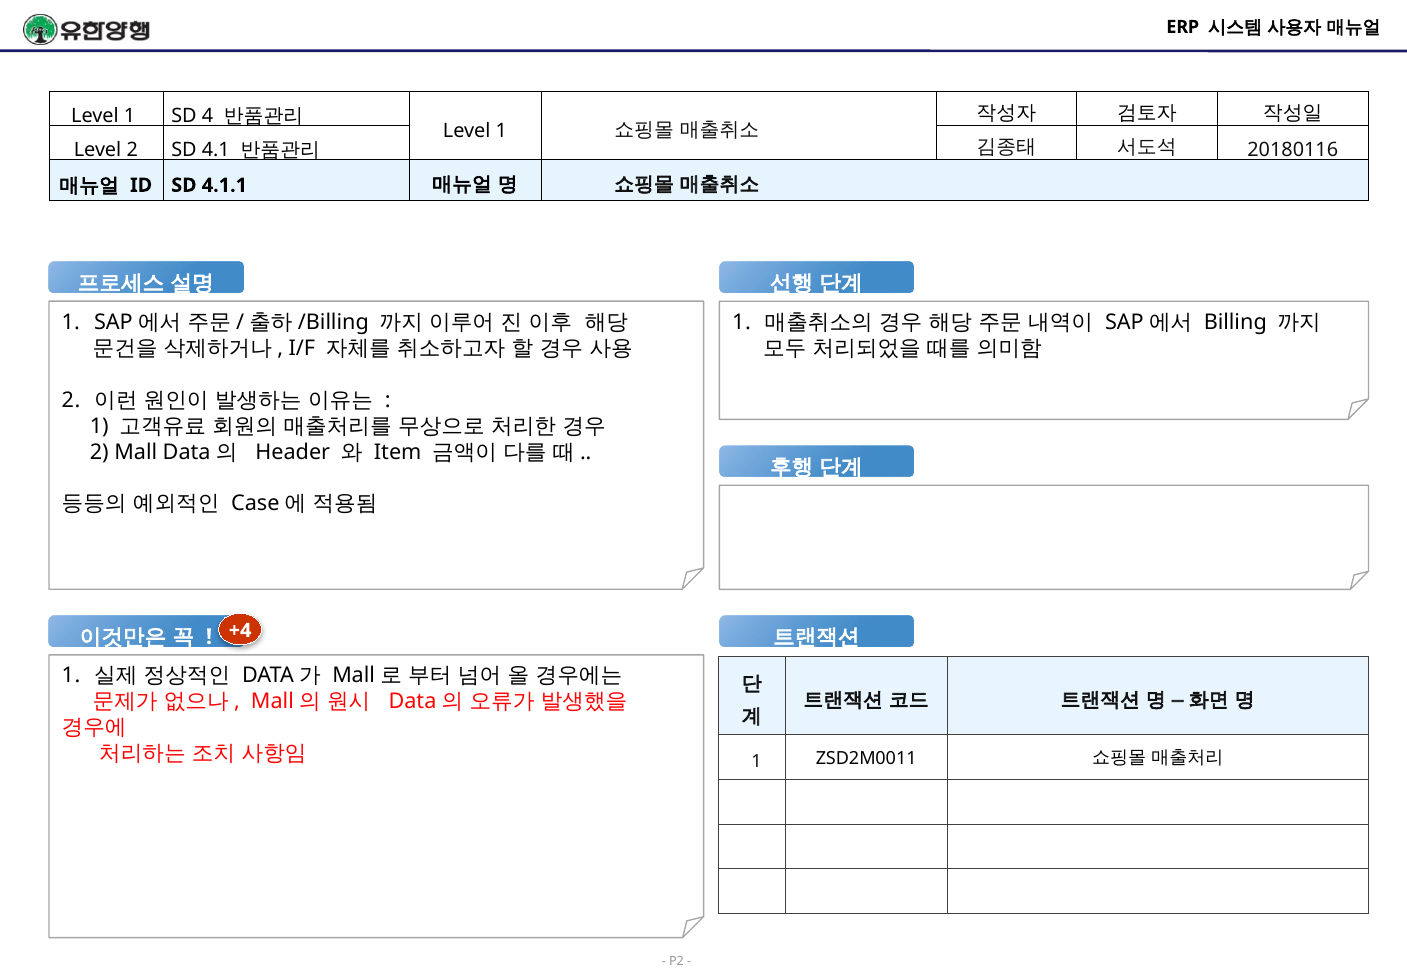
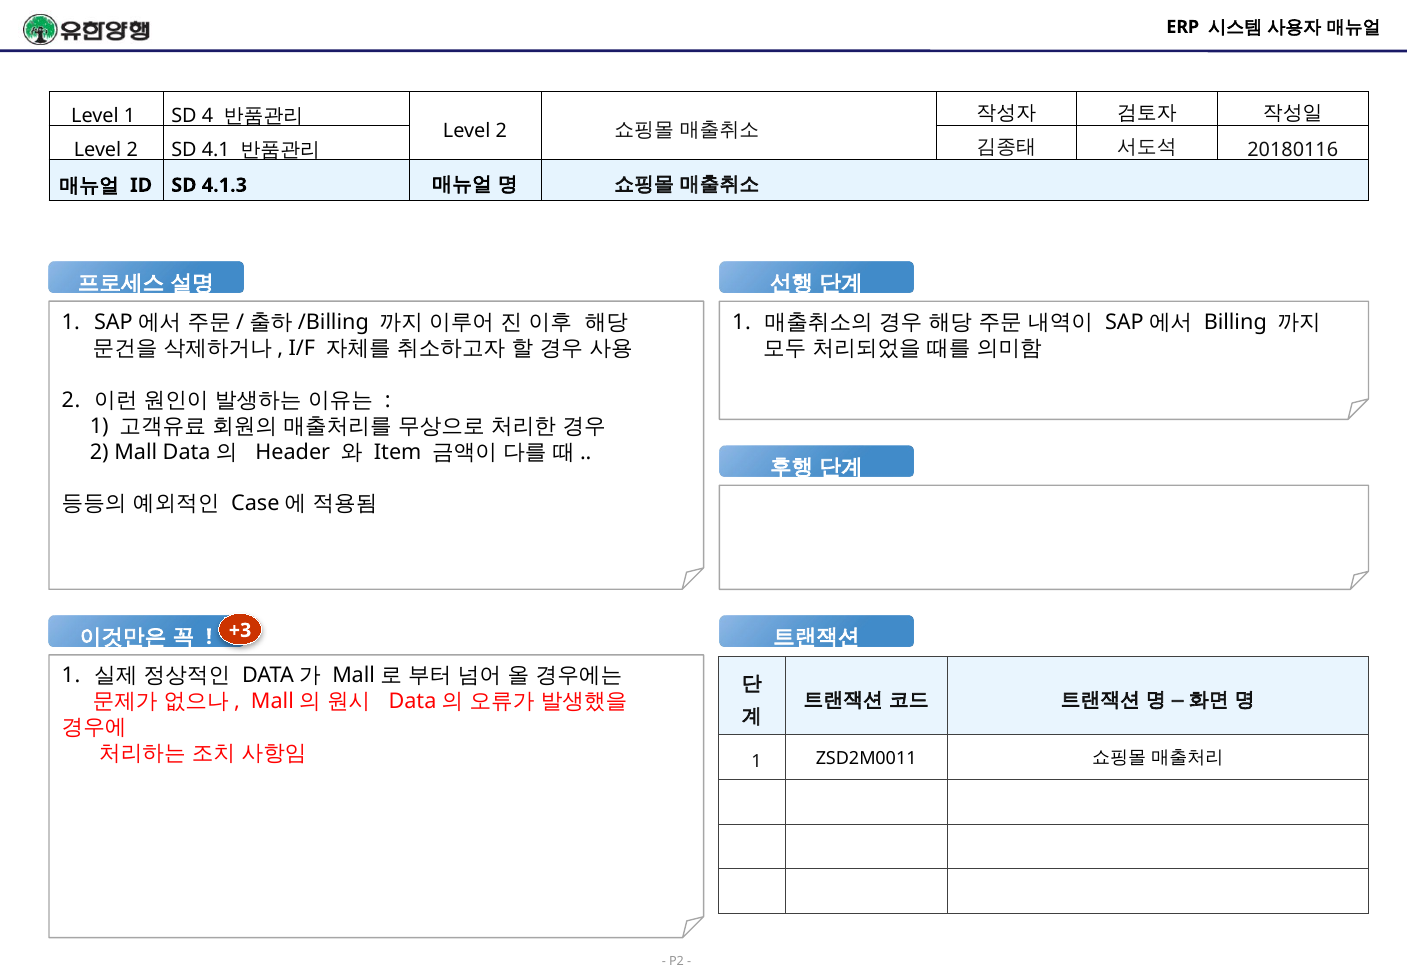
1 at (501, 131): 1 -> 2
4.1.1: 4.1.1 -> 4.1.3
+4: +4 -> +3
